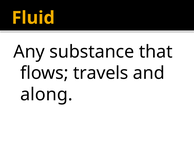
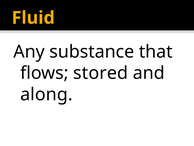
travels: travels -> stored
